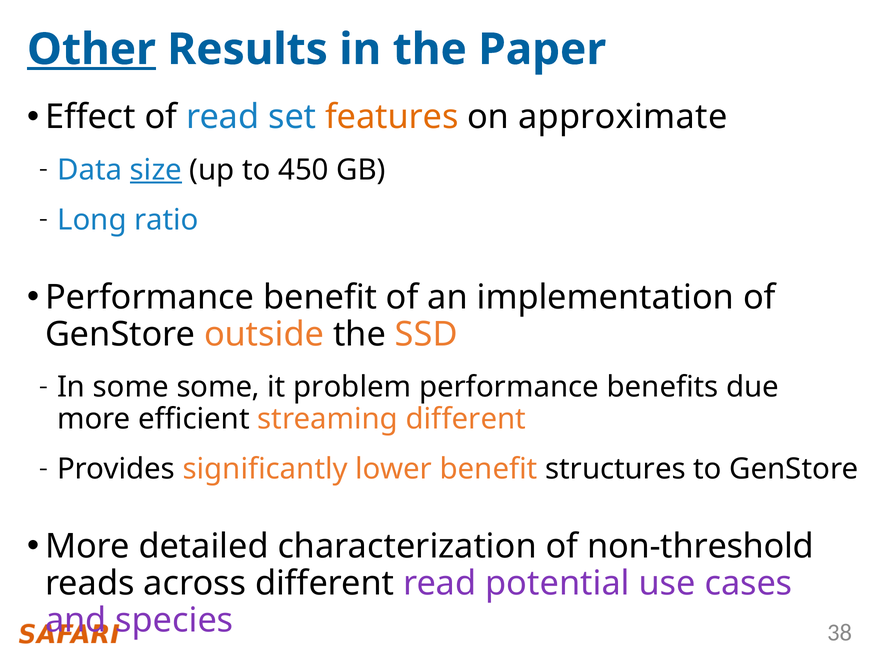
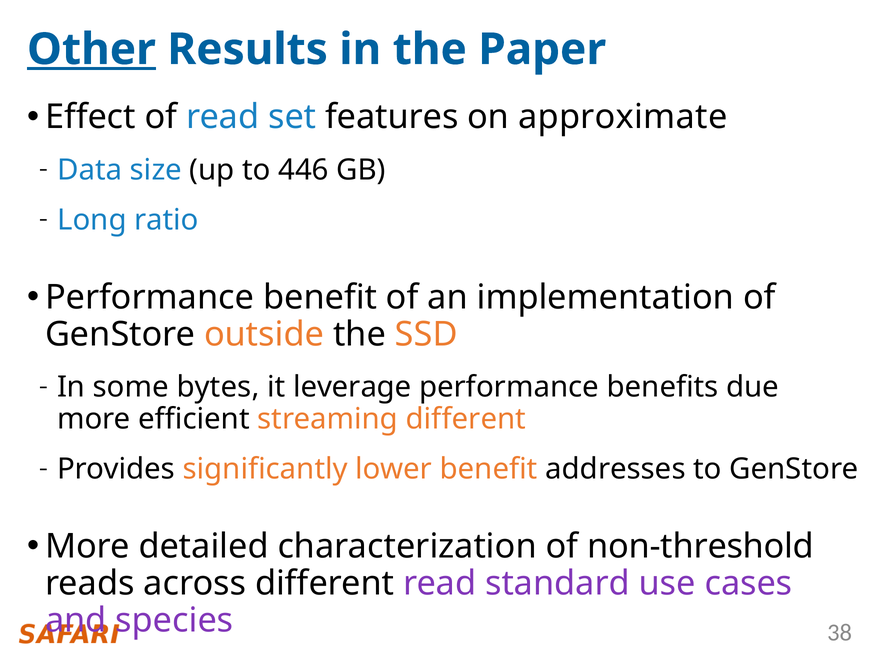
features colour: orange -> black
size underline: present -> none
450: 450 -> 446
some some: some -> bytes
problem: problem -> leverage
structures: structures -> addresses
potential: potential -> standard
